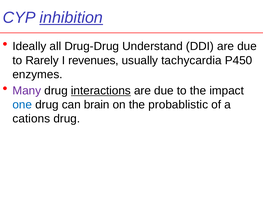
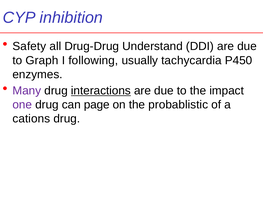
inhibition underline: present -> none
Ideally: Ideally -> Safety
Rarely: Rarely -> Graph
revenues: revenues -> following
one colour: blue -> purple
brain: brain -> page
